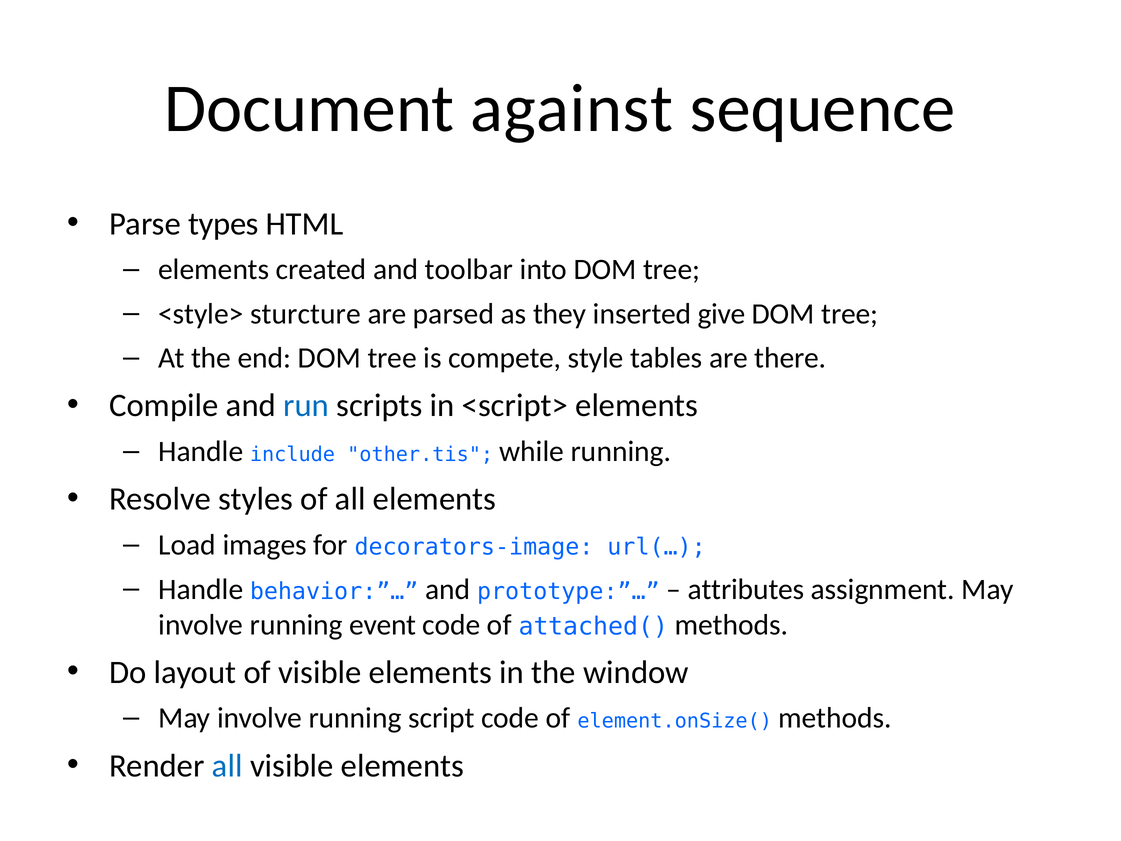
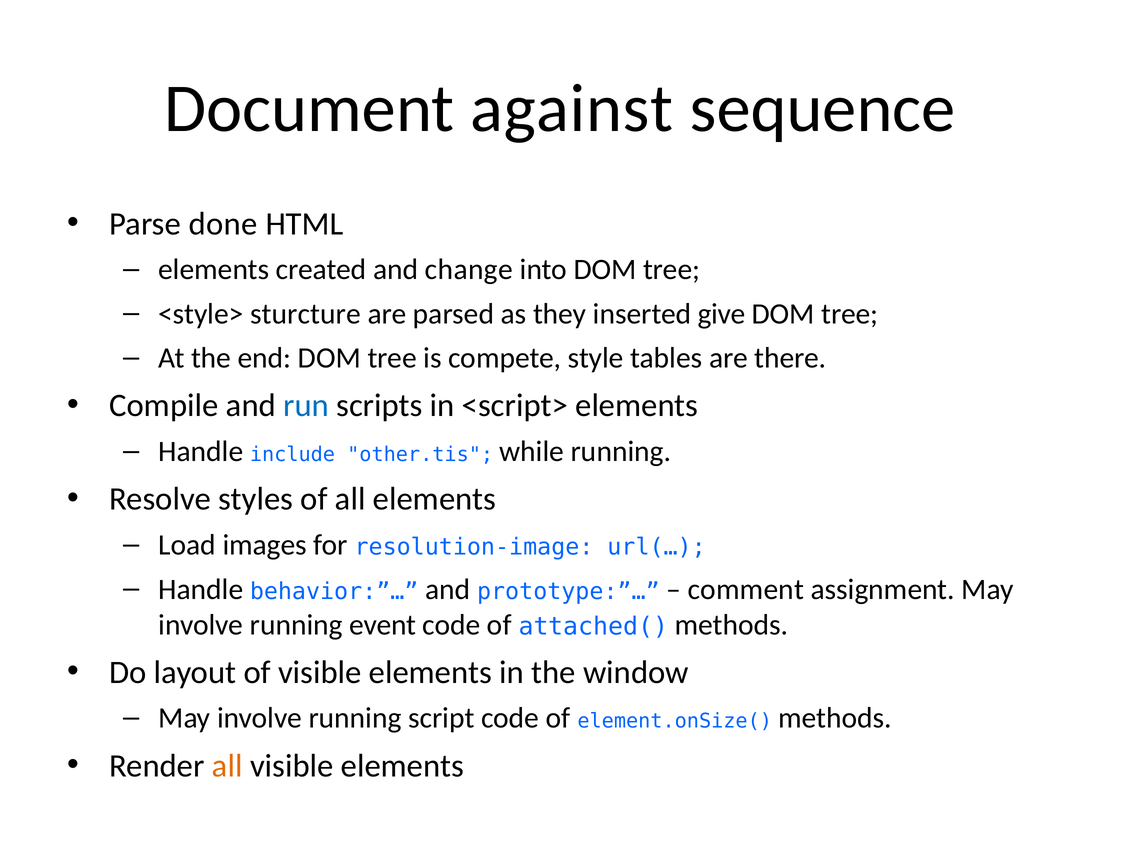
types: types -> done
toolbar: toolbar -> change
decorators-image: decorators-image -> resolution-image
attributes: attributes -> comment
all at (227, 766) colour: blue -> orange
